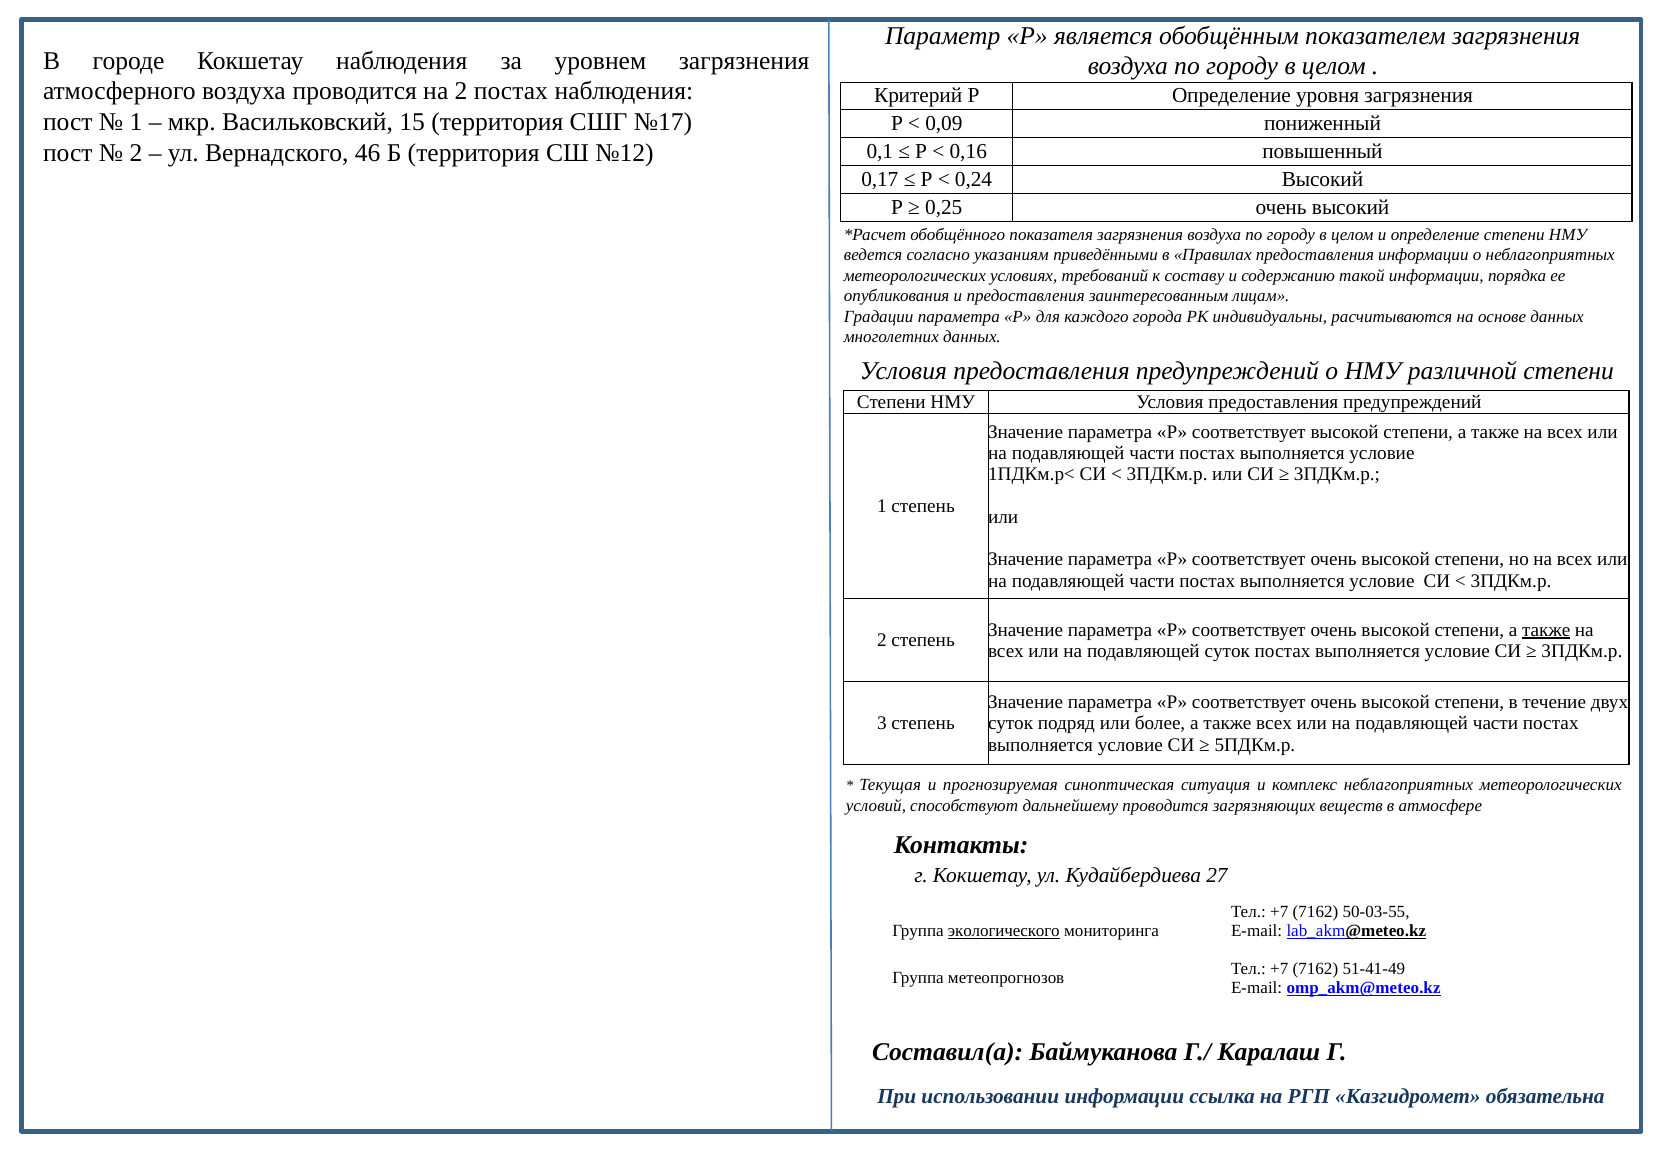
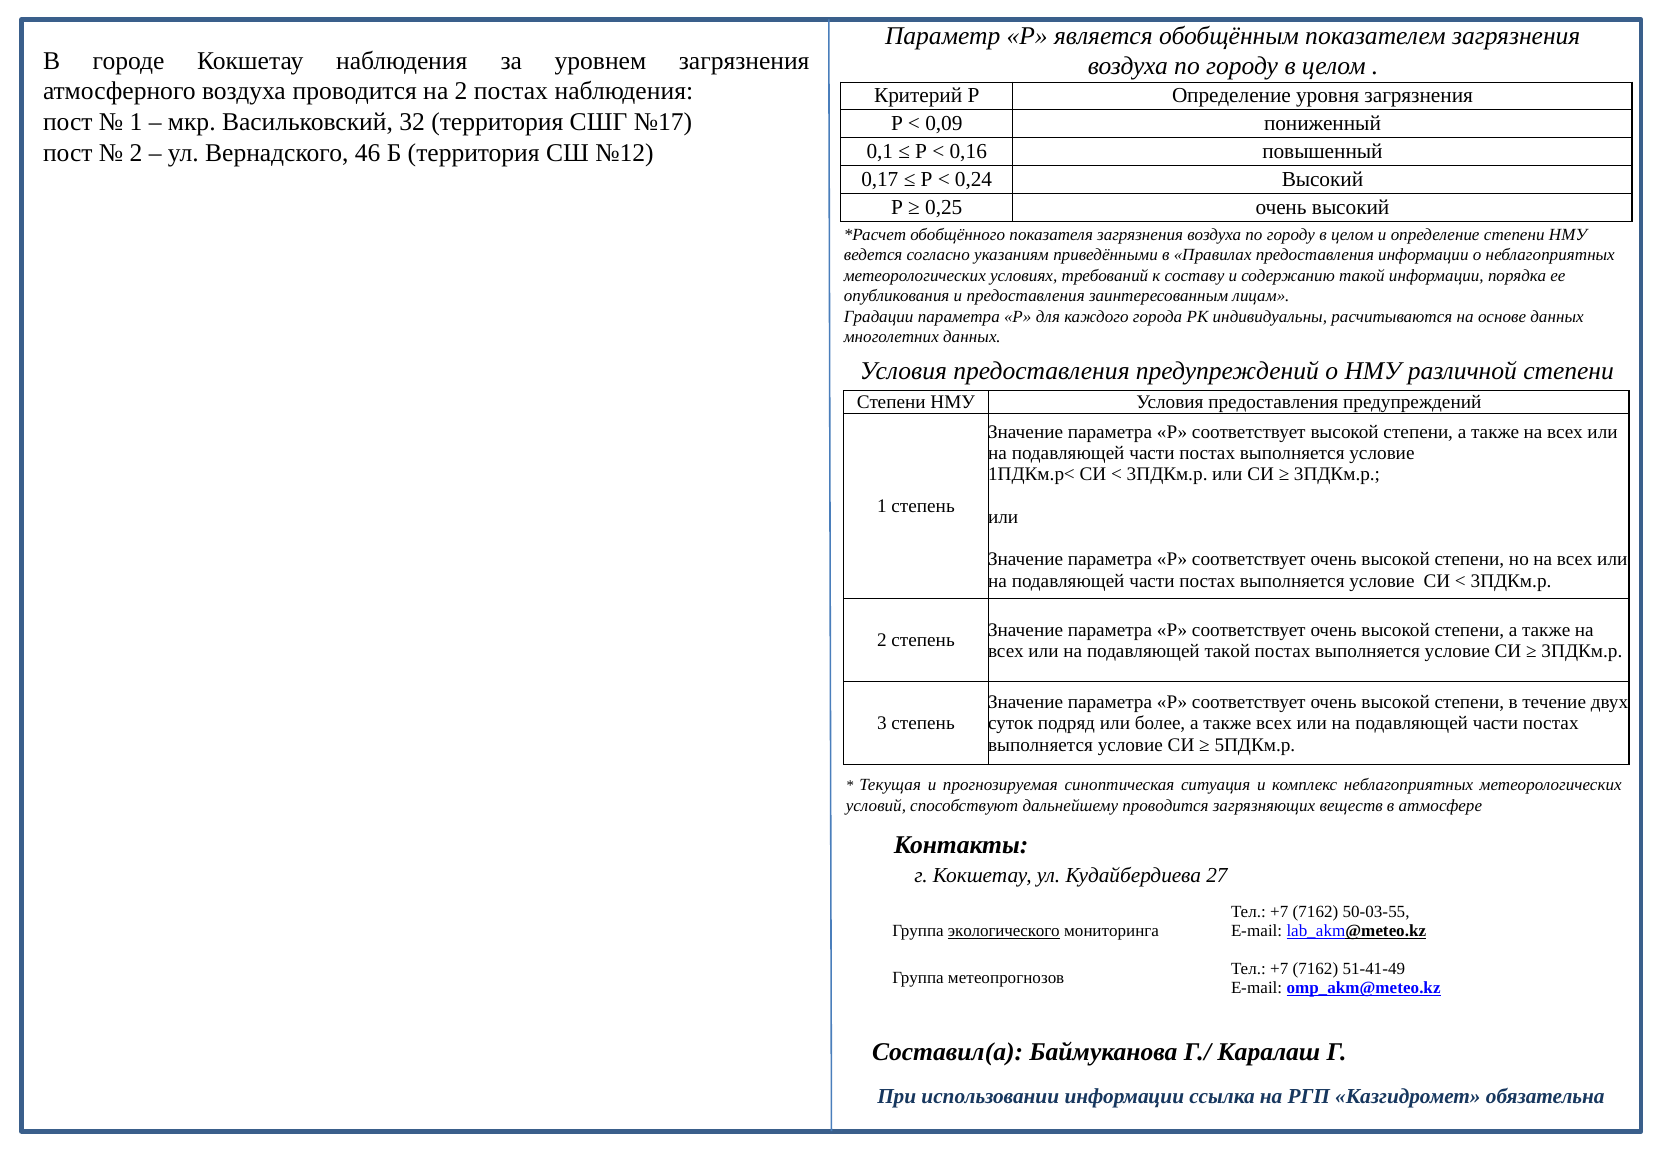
15: 15 -> 32
также at (1546, 630) underline: present -> none
подавляющей суток: суток -> такой
